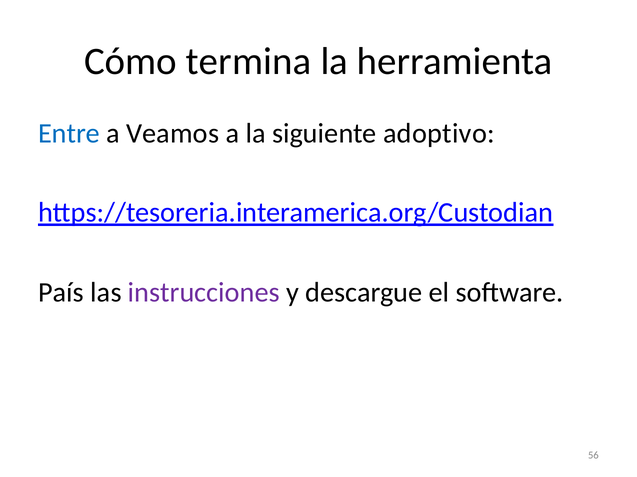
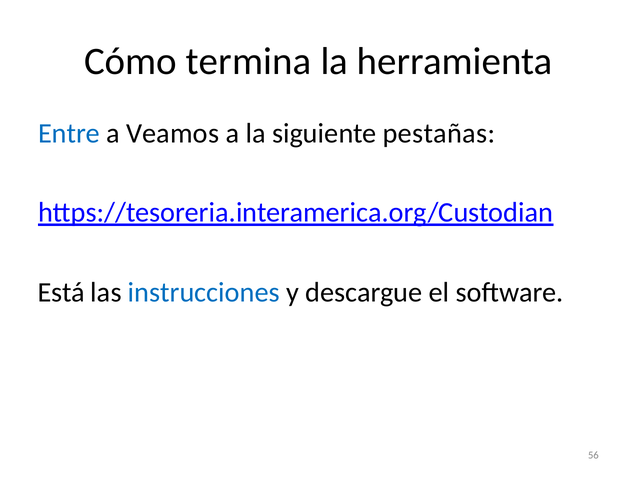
adoptivo: adoptivo -> pestañas
País: País -> Está
instrucciones colour: purple -> blue
